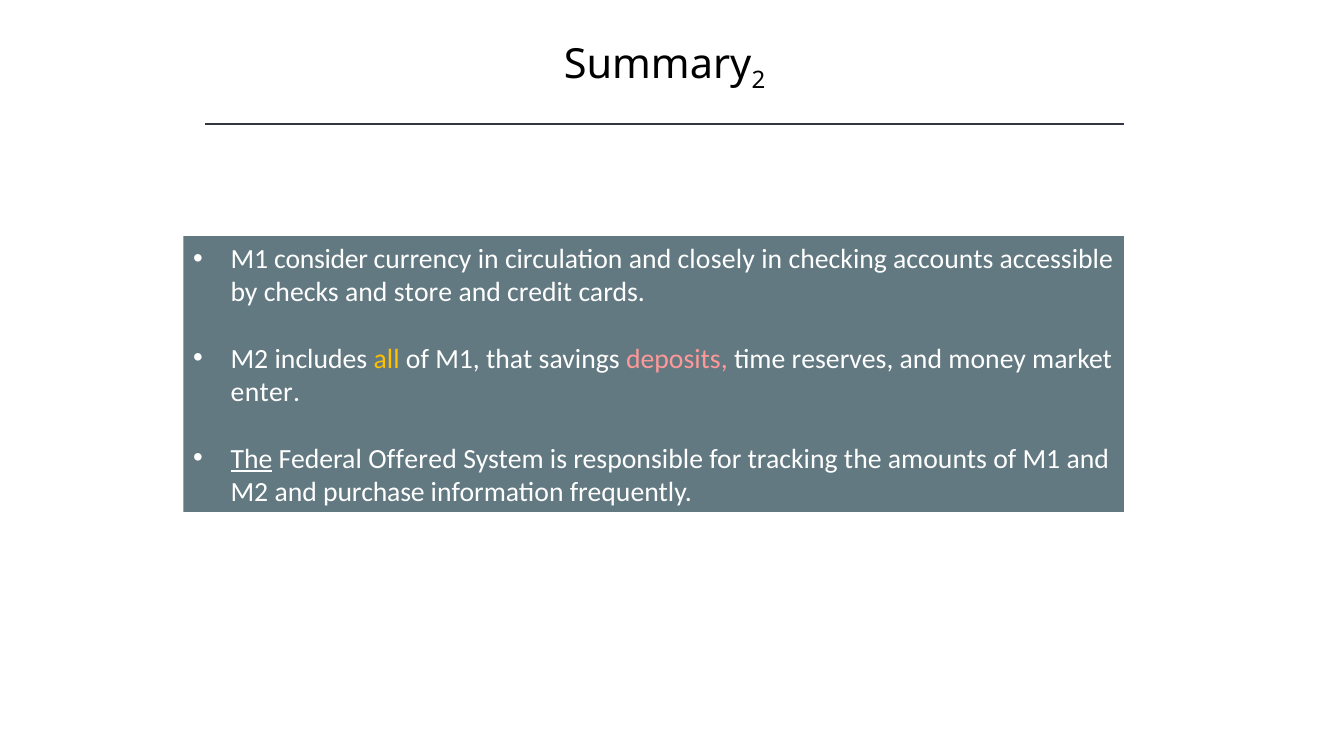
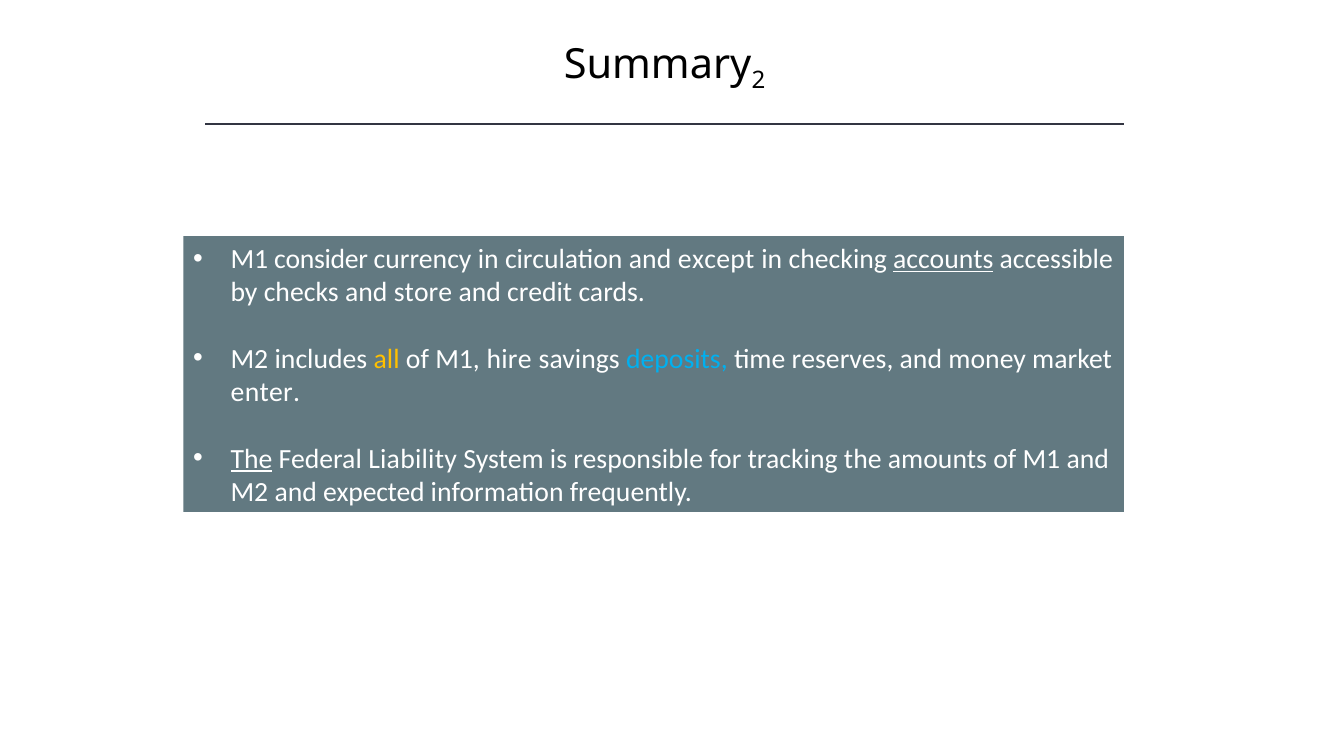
closely: closely -> except
accounts underline: none -> present
that: that -> hire
deposits colour: pink -> light blue
Offered: Offered -> Liability
purchase: purchase -> expected
